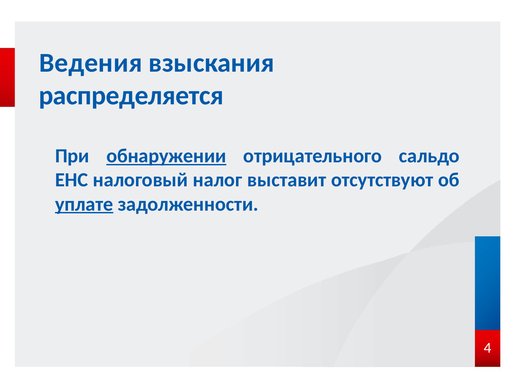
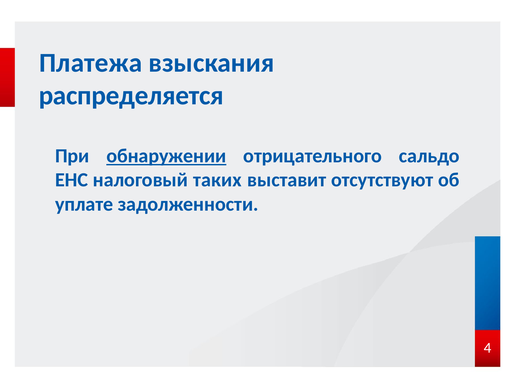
Ведения: Ведения -> Платежа
налог: налог -> таких
уплате underline: present -> none
